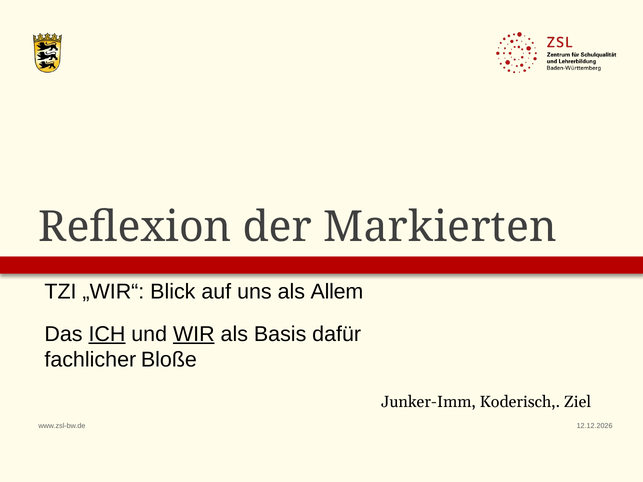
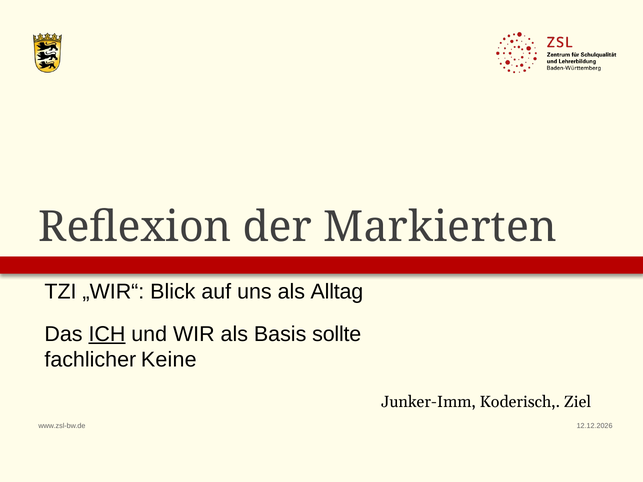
Allem: Allem -> Alltag
WIR underline: present -> none
dafür: dafür -> sollte
Bloße: Bloße -> Keine
